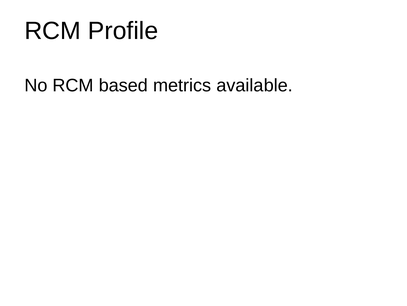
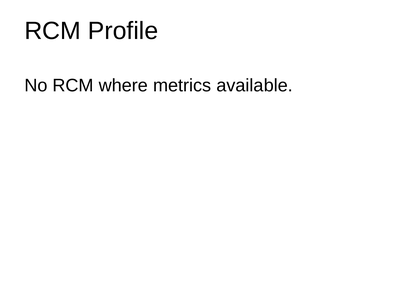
based: based -> where
